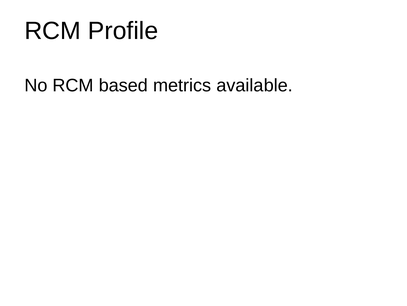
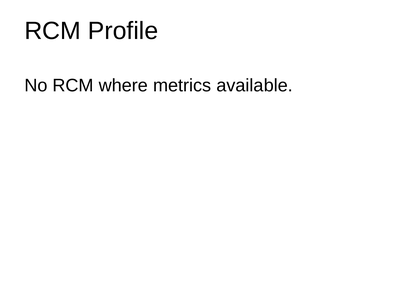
based: based -> where
